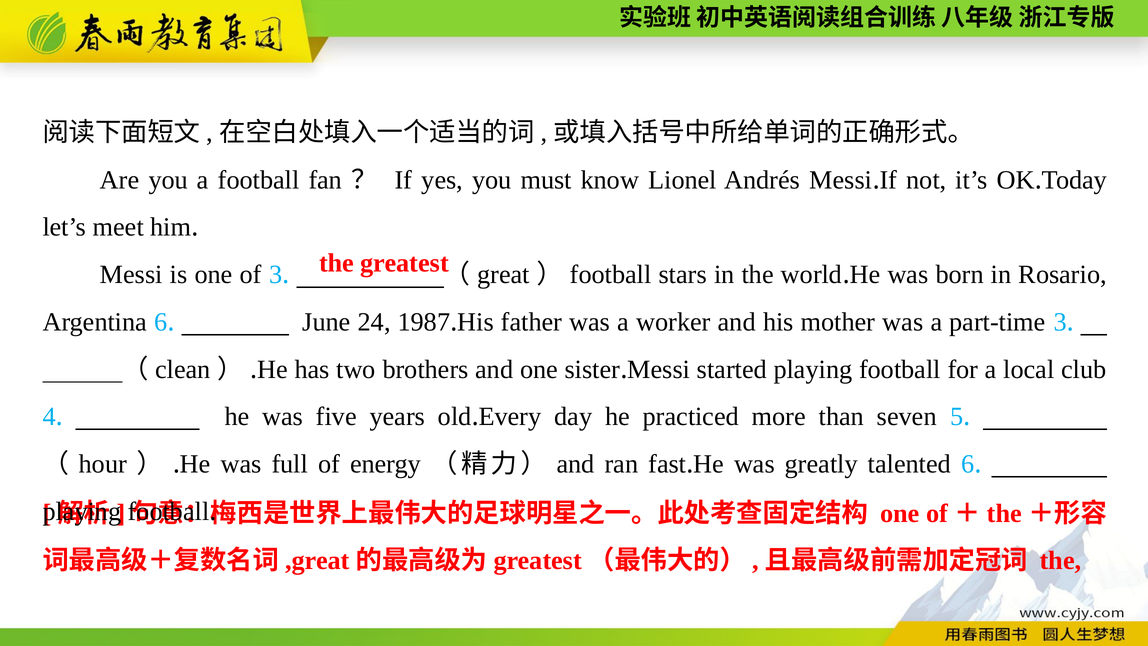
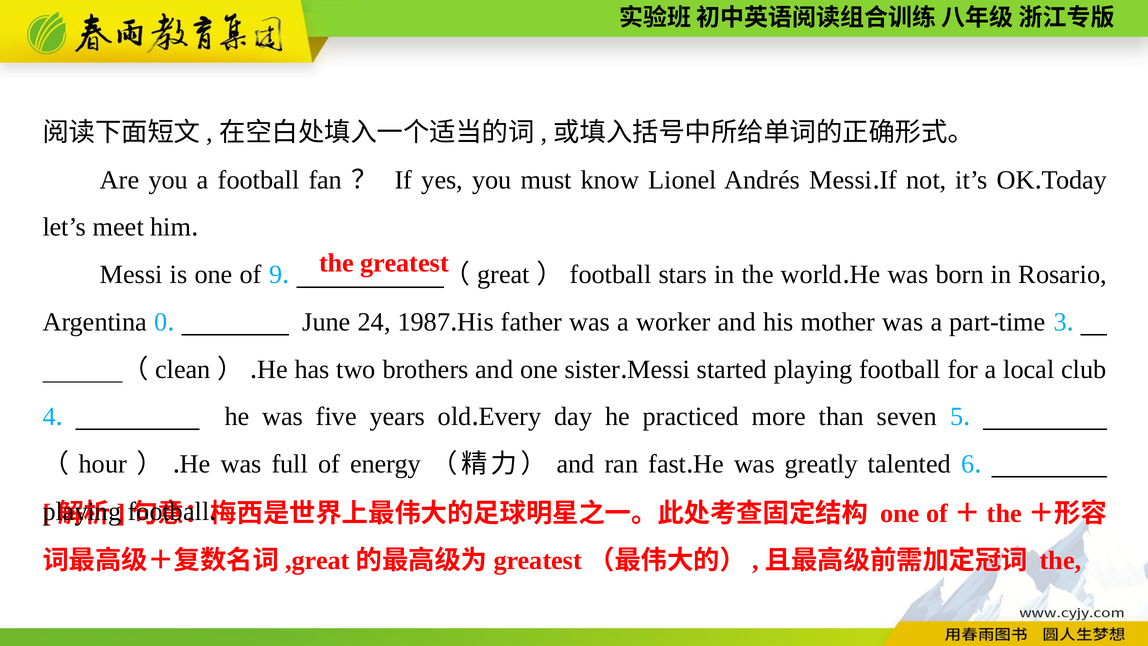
of 3: 3 -> 9
Argentina 6: 6 -> 0
